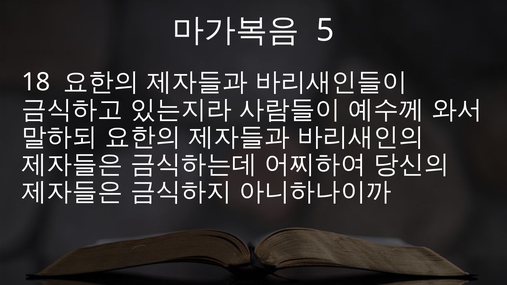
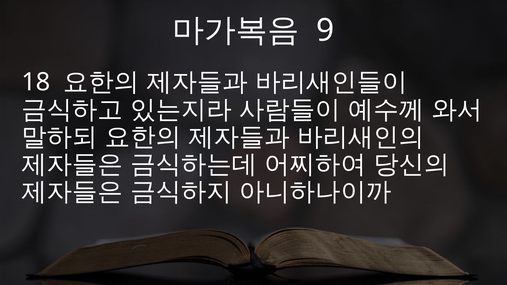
5: 5 -> 9
